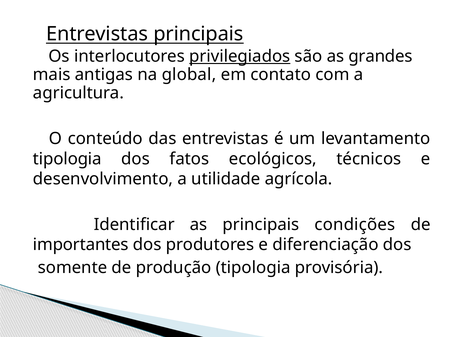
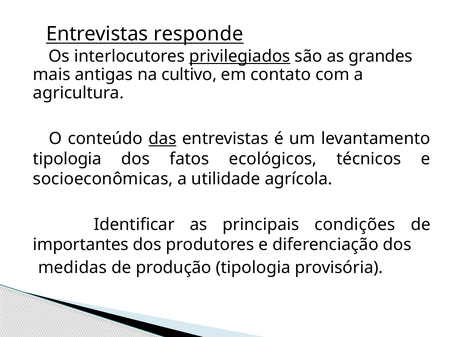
Entrevistas principais: principais -> responde
global: global -> cultivo
das underline: none -> present
desenvolvimento: desenvolvimento -> socioeconômicas
somente: somente -> medidas
